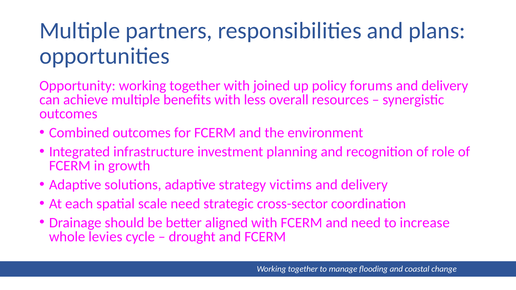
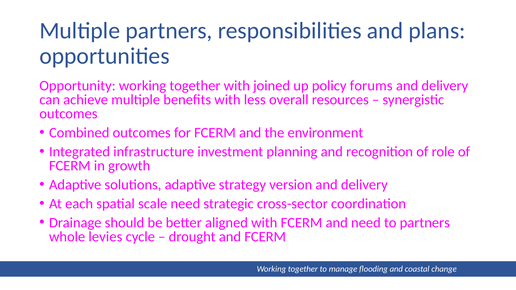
victims: victims -> version
to increase: increase -> partners
